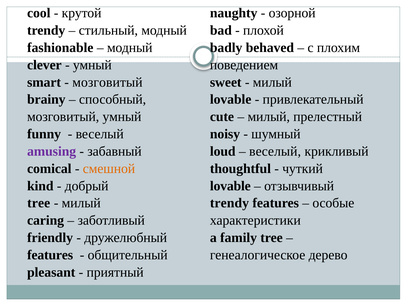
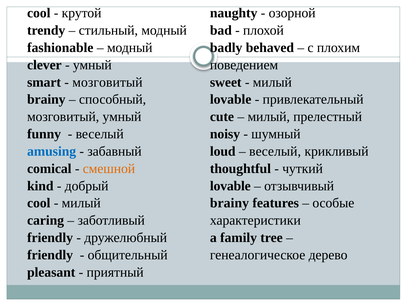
amusing colour: purple -> blue
tree at (39, 203): tree -> cool
trendy at (229, 203): trendy -> brainy
features at (50, 254): features -> friendly
